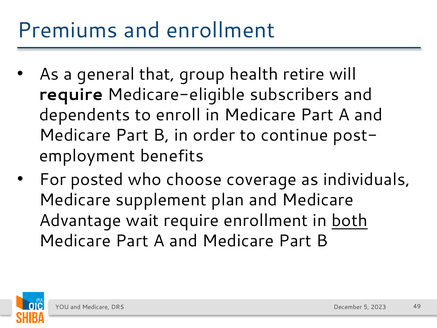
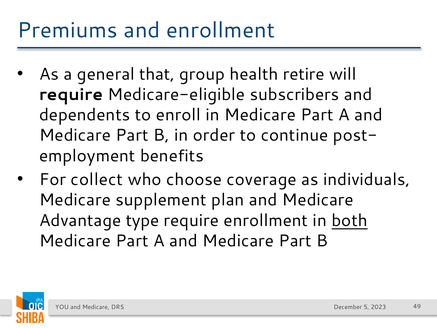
posted: posted -> collect
wait: wait -> type
